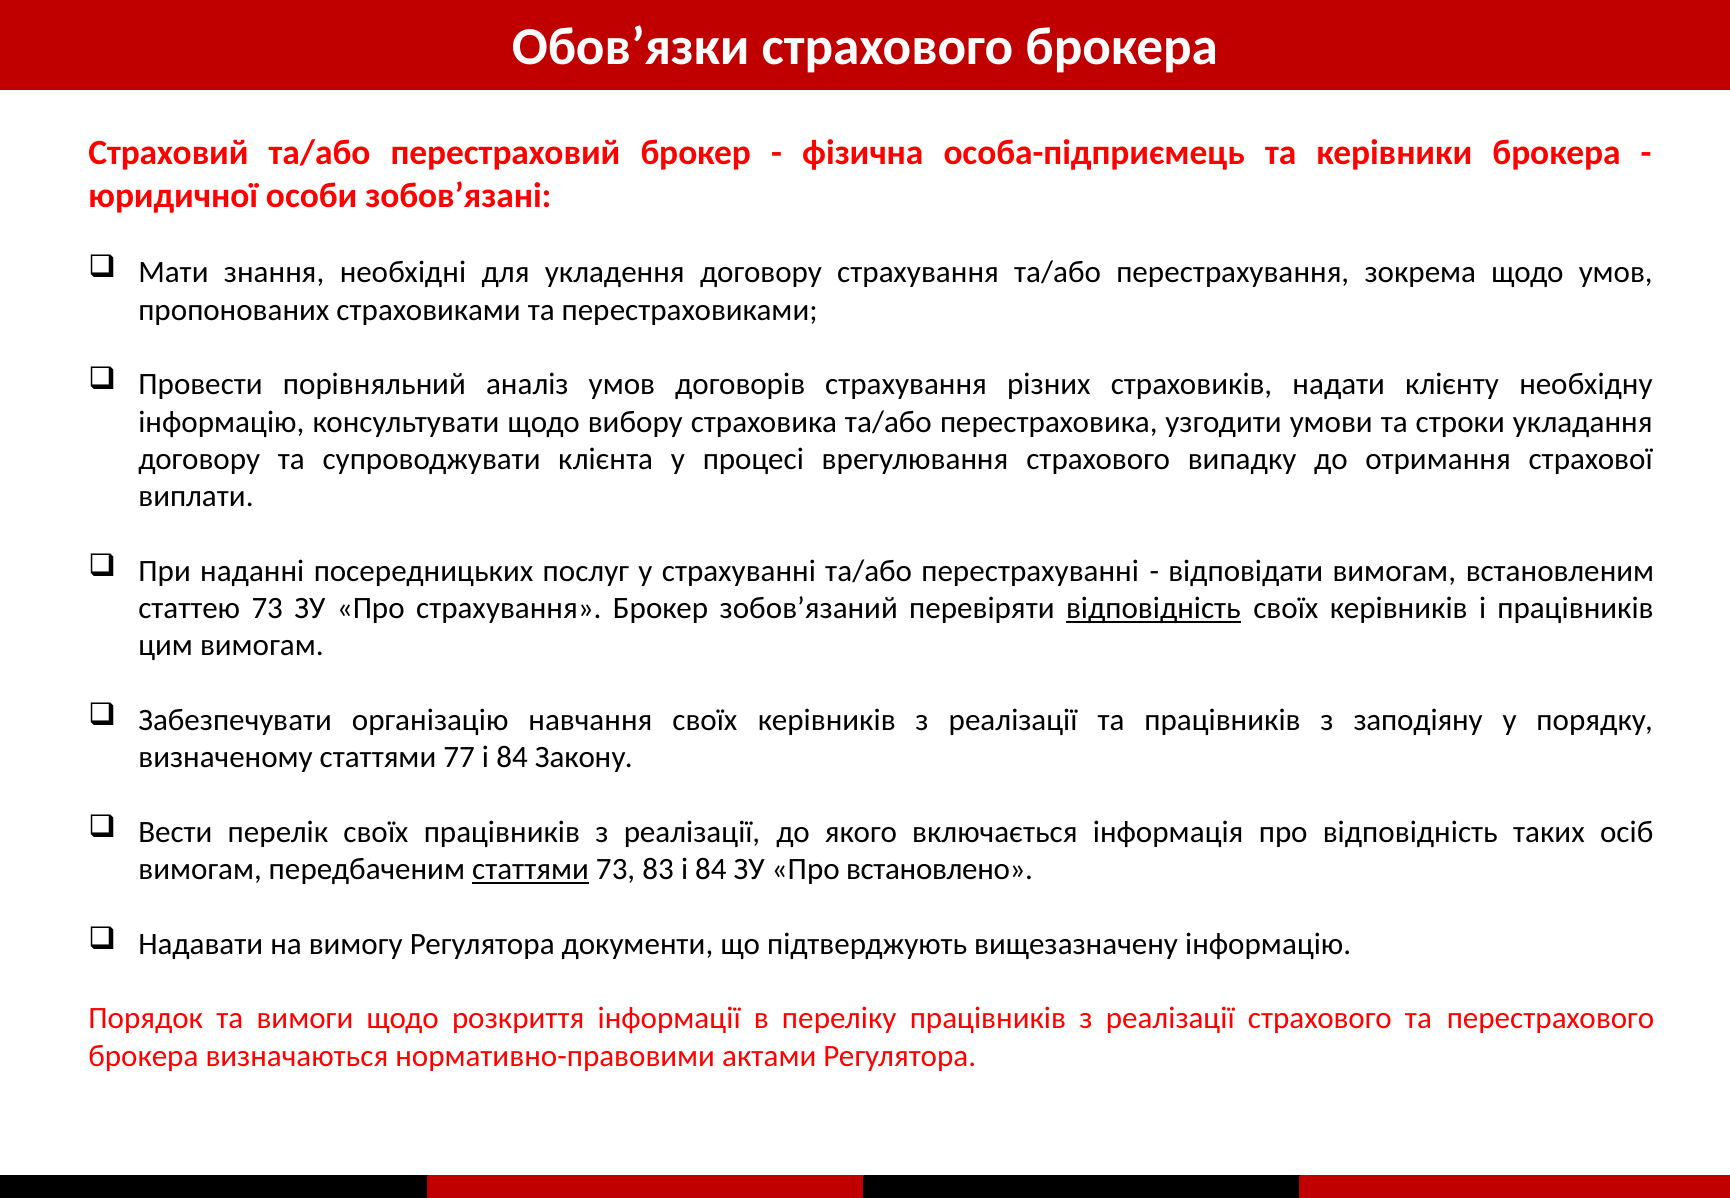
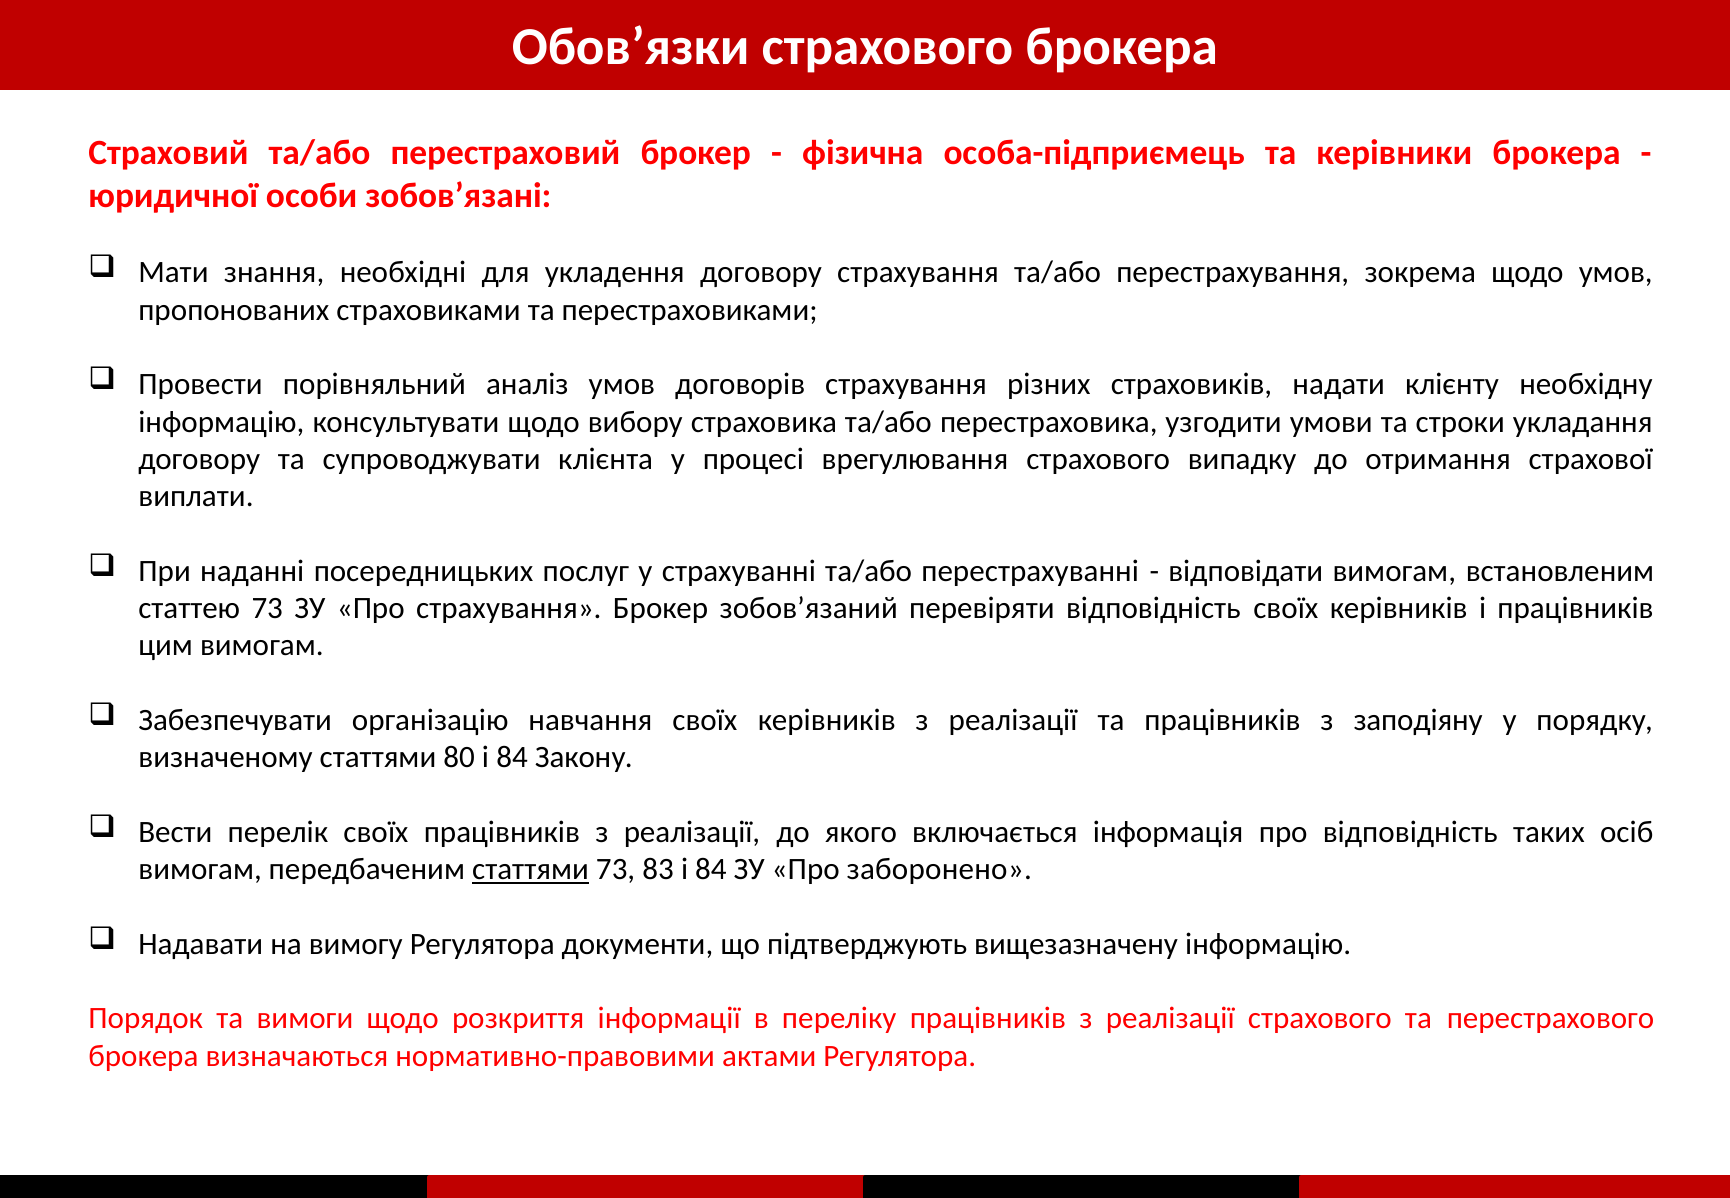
відповідність at (1153, 608) underline: present -> none
77: 77 -> 80
встановлено: встановлено -> заборонено
